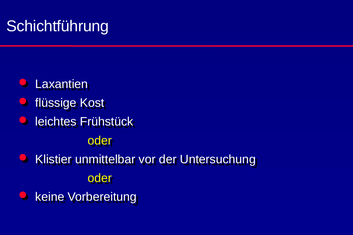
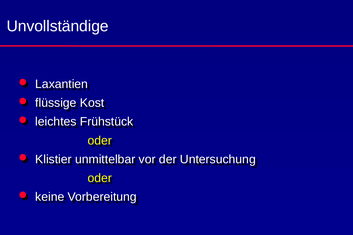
Schichtführung: Schichtführung -> Unvollständige
